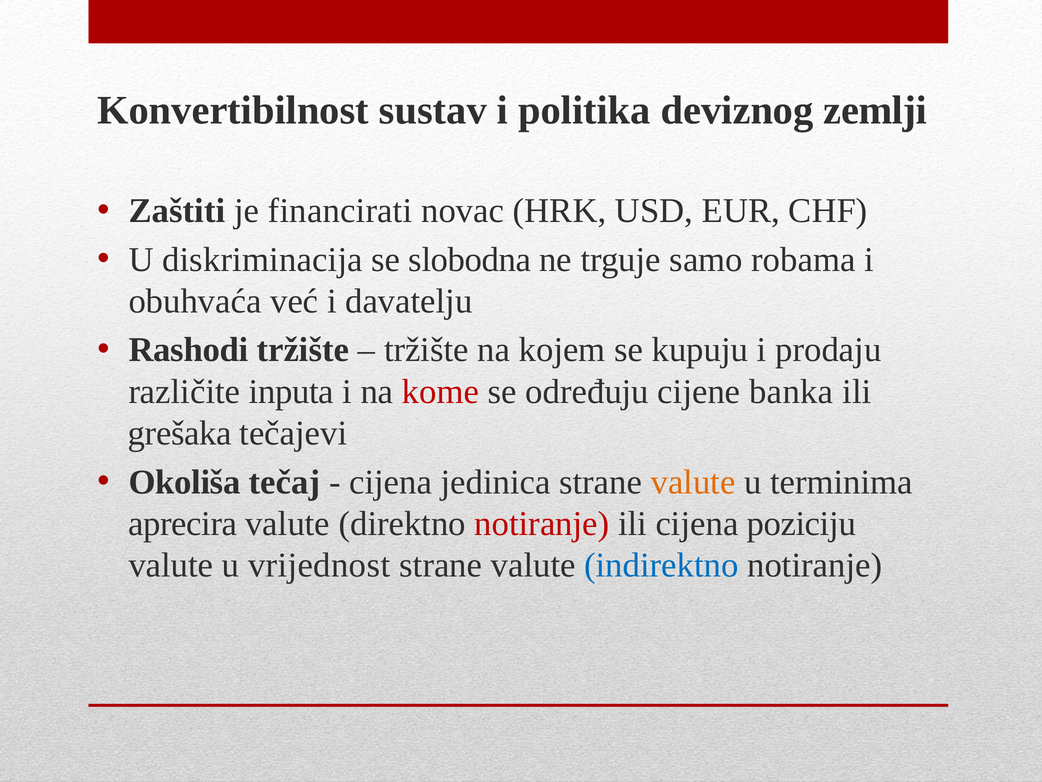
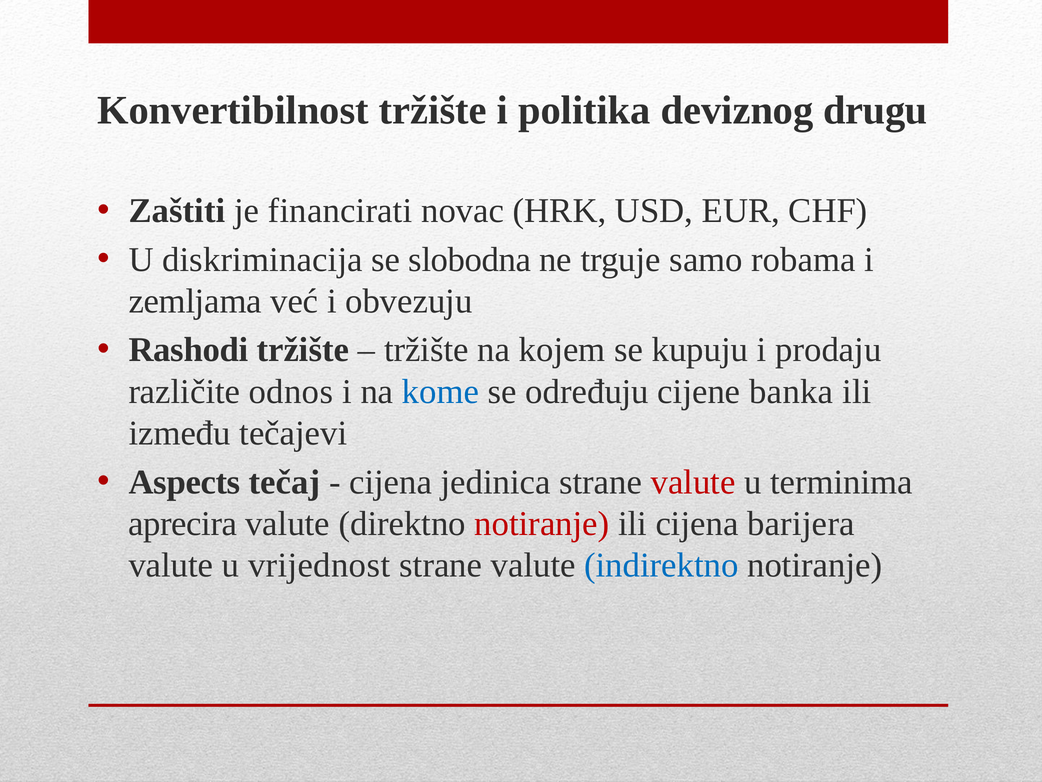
Konvertibilnost sustav: sustav -> tržište
zemlji: zemlji -> drugu
obuhvaća: obuhvaća -> zemljama
davatelju: davatelju -> obvezuju
inputa: inputa -> odnos
kome colour: red -> blue
grešaka: grešaka -> između
Okoliša: Okoliša -> Aspects
valute at (693, 482) colour: orange -> red
poziciju: poziciju -> barijera
